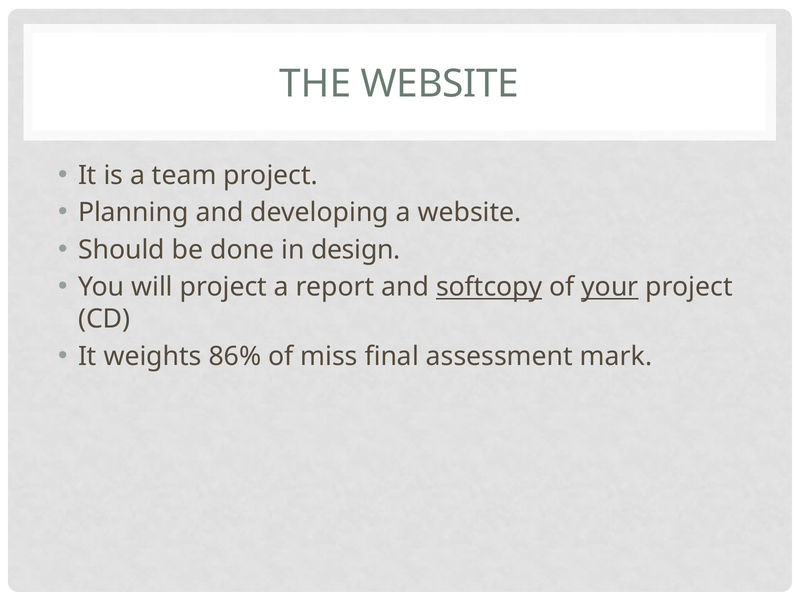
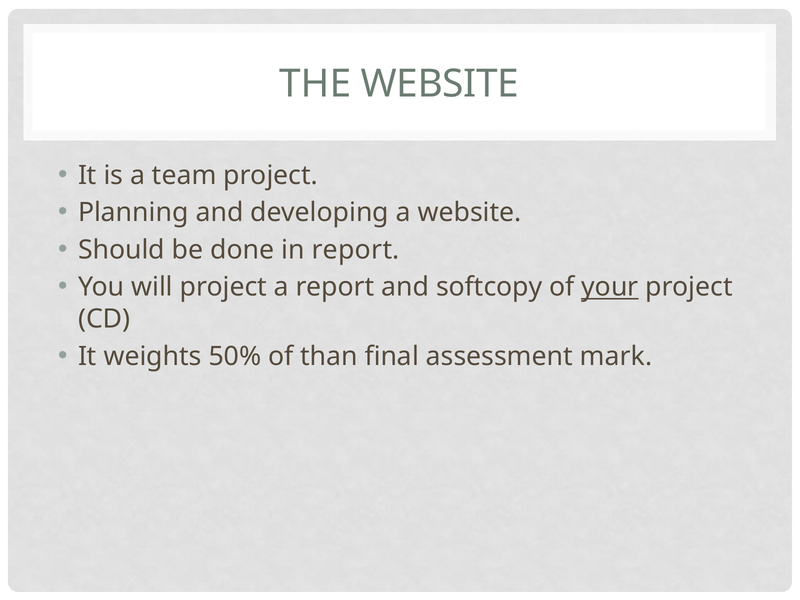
in design: design -> report
softcopy underline: present -> none
86%: 86% -> 50%
miss: miss -> than
